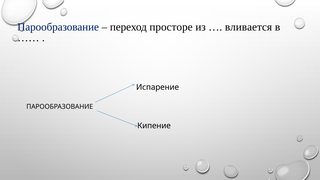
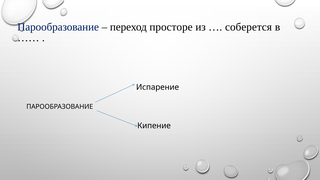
вливается: вливается -> соберется
